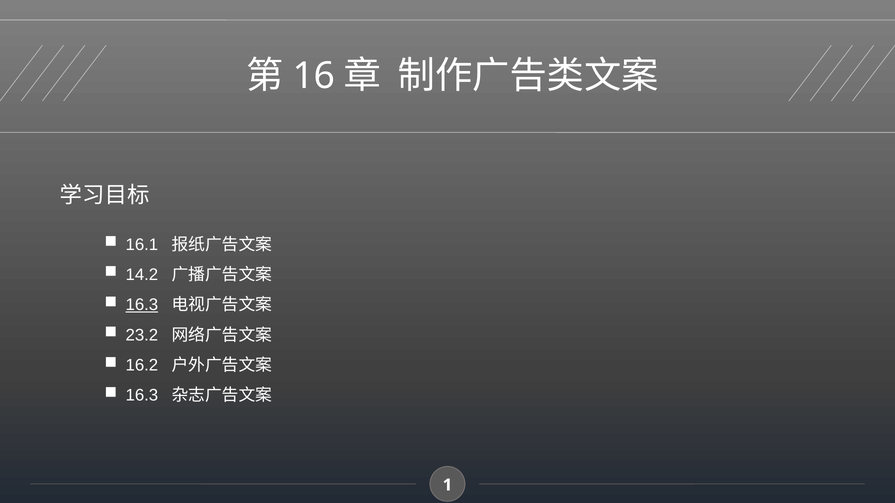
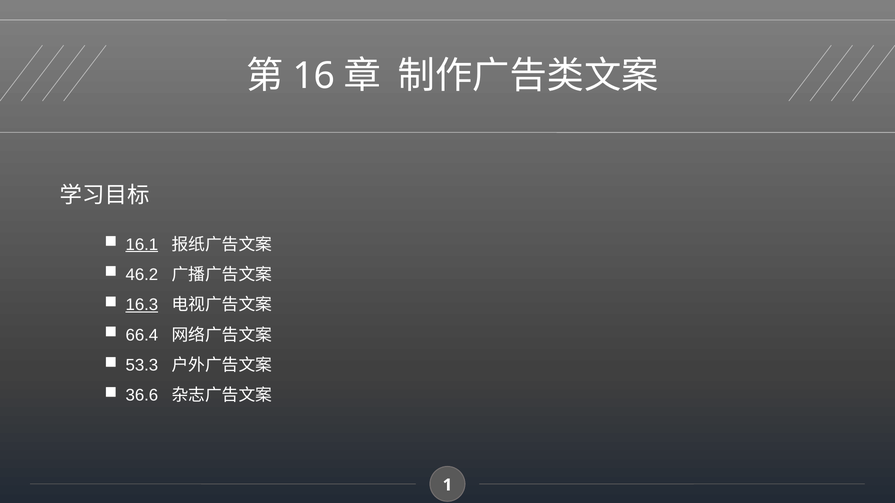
16.1 underline: none -> present
14.2: 14.2 -> 46.2
23.2: 23.2 -> 66.4
16.2: 16.2 -> 53.3
16.3 at (142, 396): 16.3 -> 36.6
